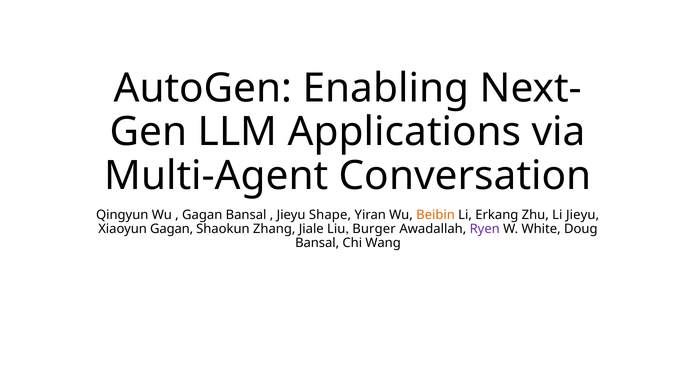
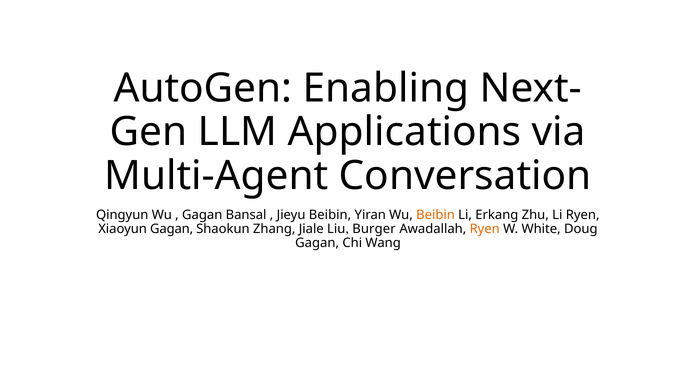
Jieyu Shape: Shape -> Beibin
Li Jieyu: Jieyu -> Ryen
Ryen at (485, 229) colour: purple -> orange
Bansal at (317, 243): Bansal -> Gagan
